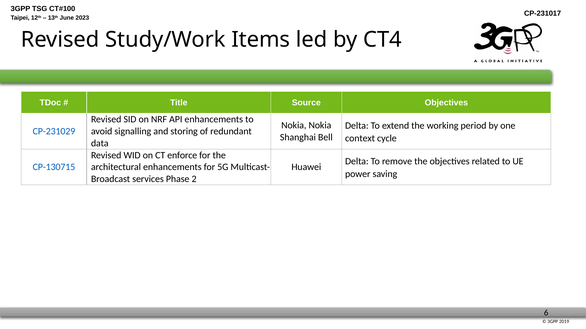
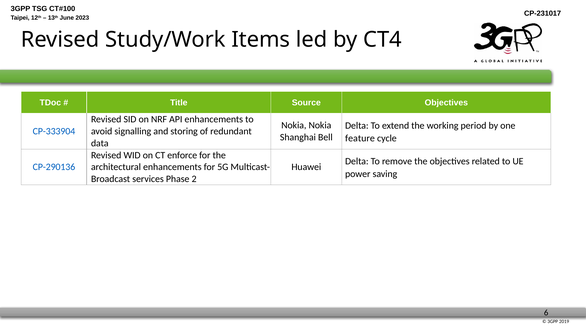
CP-231029: CP-231029 -> CP-333904
context: context -> feature
CP-130715: CP-130715 -> CP-290136
